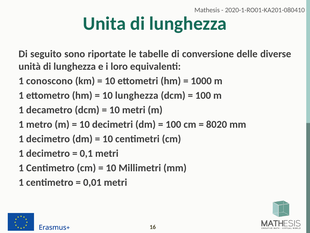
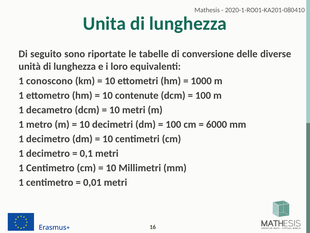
10 lunghezza: lunghezza -> contenute
8020: 8020 -> 6000
